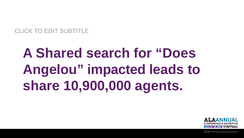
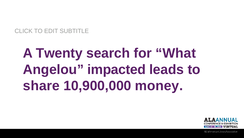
Shared: Shared -> Twenty
Does: Does -> What
agents: agents -> money
